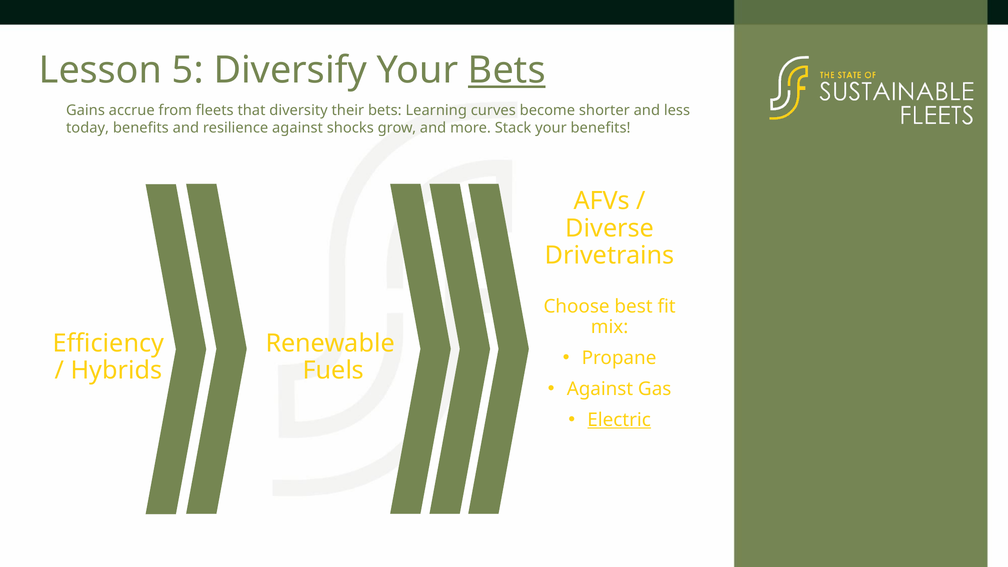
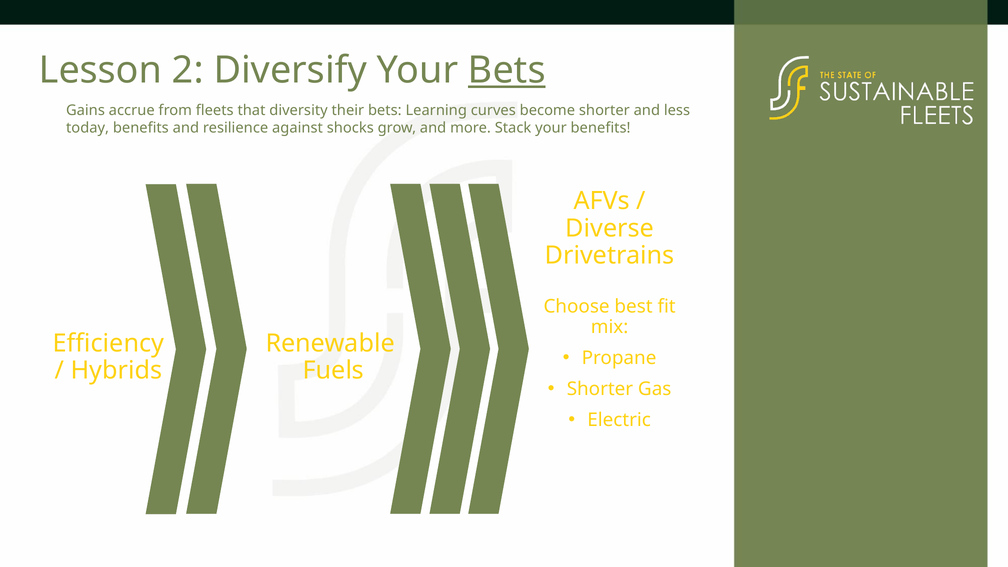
5: 5 -> 2
Against at (600, 389): Against -> Shorter
Electric underline: present -> none
